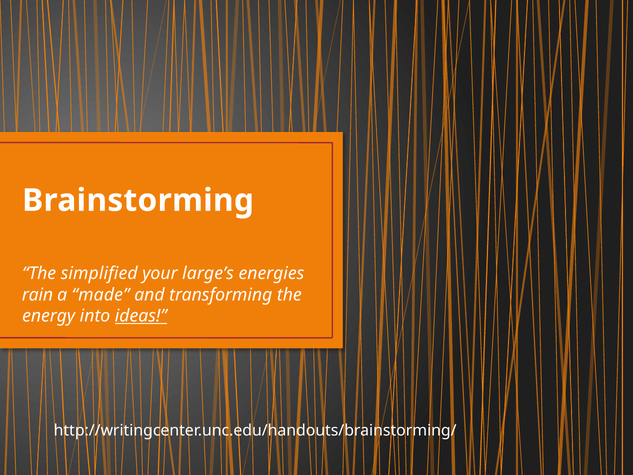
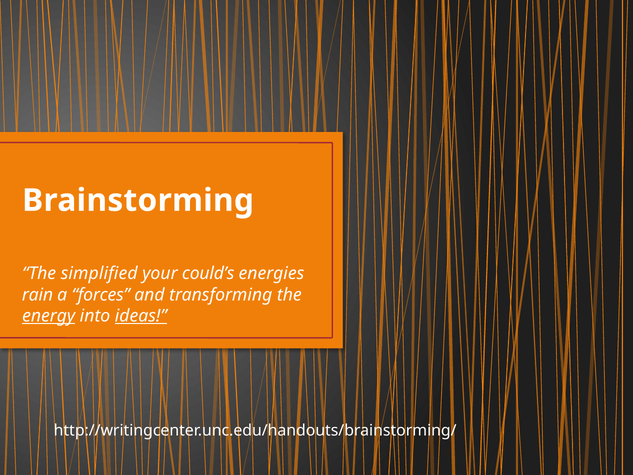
large’s: large’s -> could’s
made: made -> forces
energy underline: none -> present
